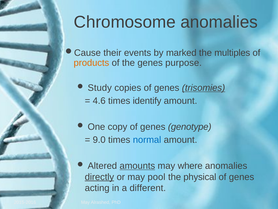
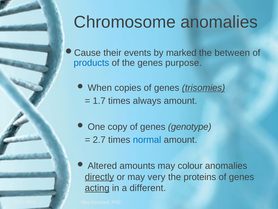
multiples: multiples -> between
products colour: orange -> blue
Study: Study -> When
4.6: 4.6 -> 1.7
identify: identify -> always
9.0: 9.0 -> 2.7
amounts underline: present -> none
where: where -> colour
pool: pool -> very
physical: physical -> proteins
acting underline: none -> present
